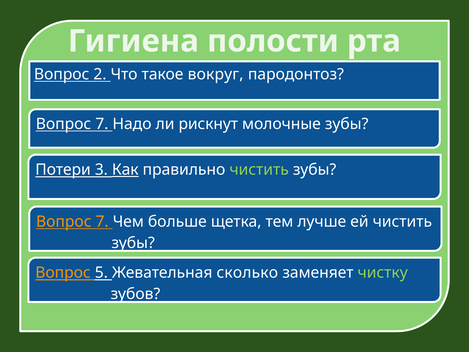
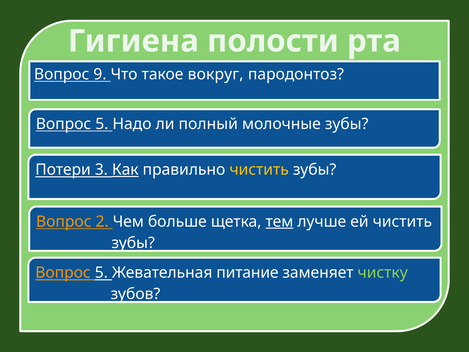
2: 2 -> 9
7 at (102, 124): 7 -> 5
рискнут: рискнут -> полный
чистить at (259, 170) colour: light green -> yellow
7 at (102, 221): 7 -> 2
тем underline: none -> present
сколько: сколько -> питание
